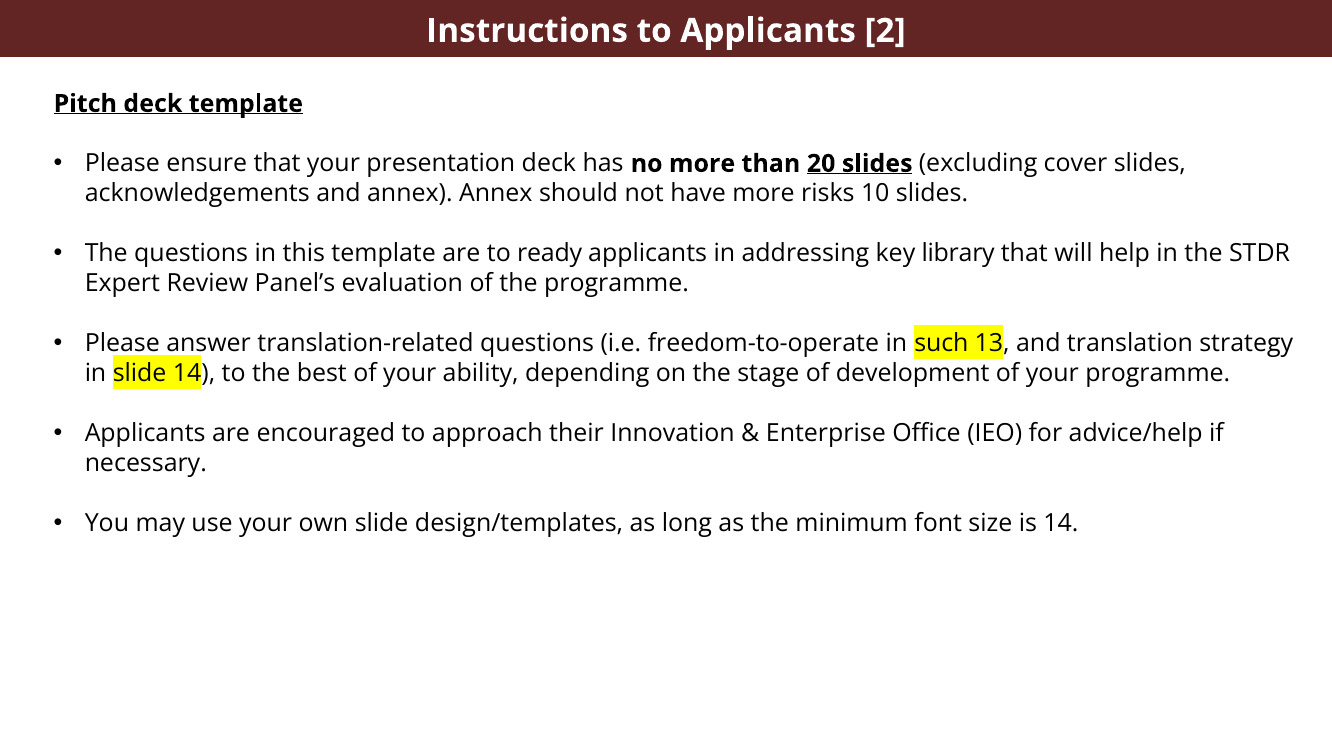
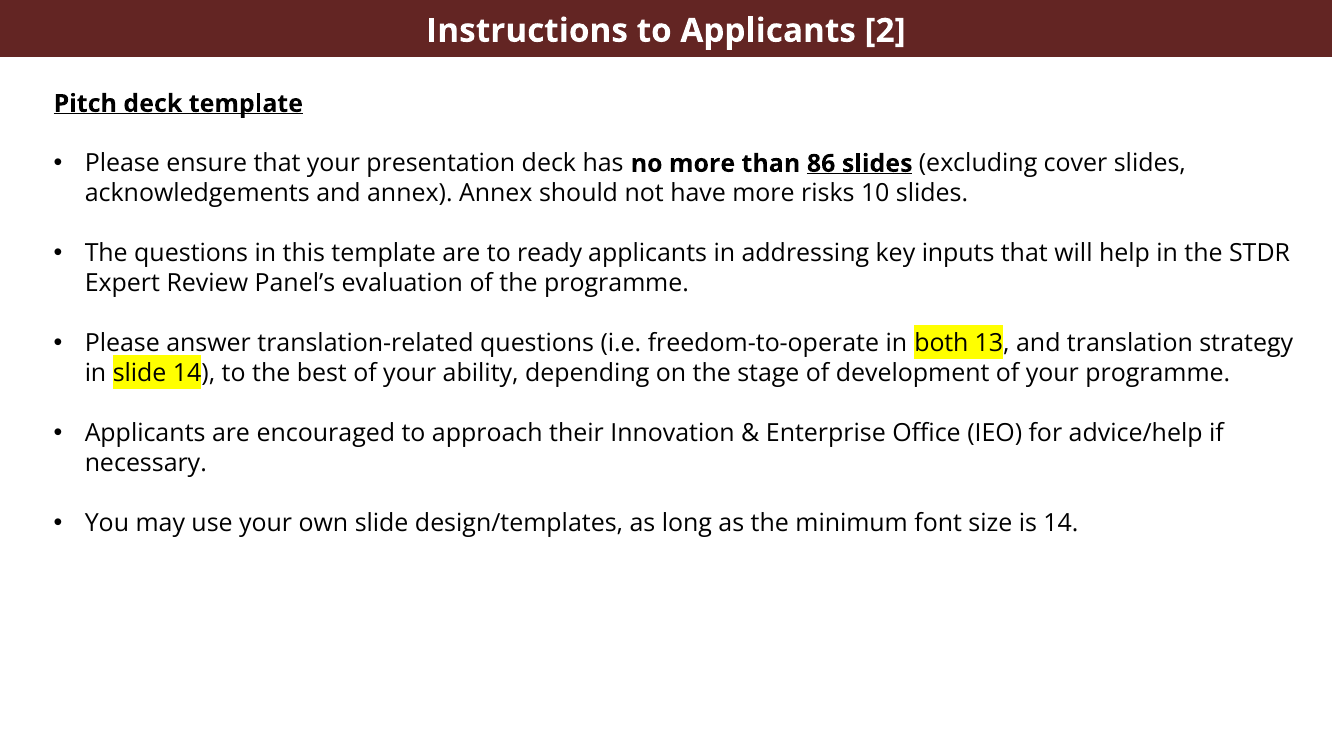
20: 20 -> 86
library: library -> inputs
such: such -> both
